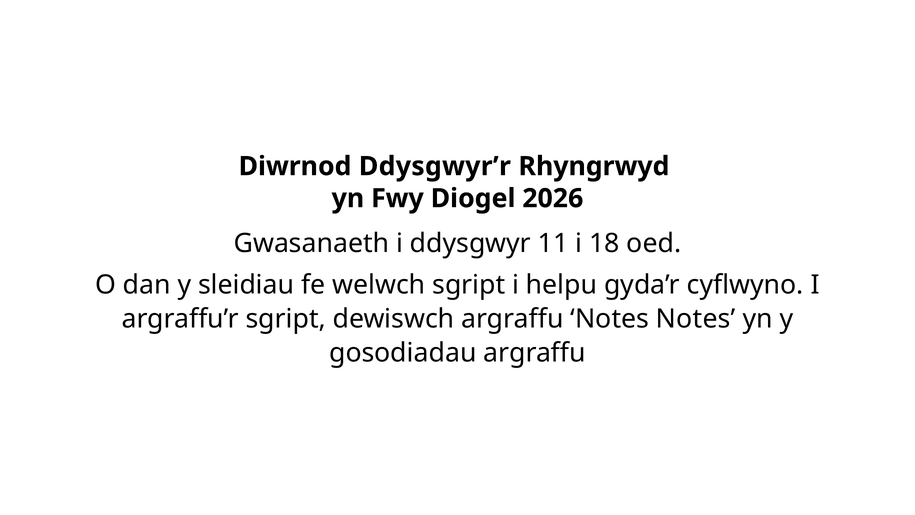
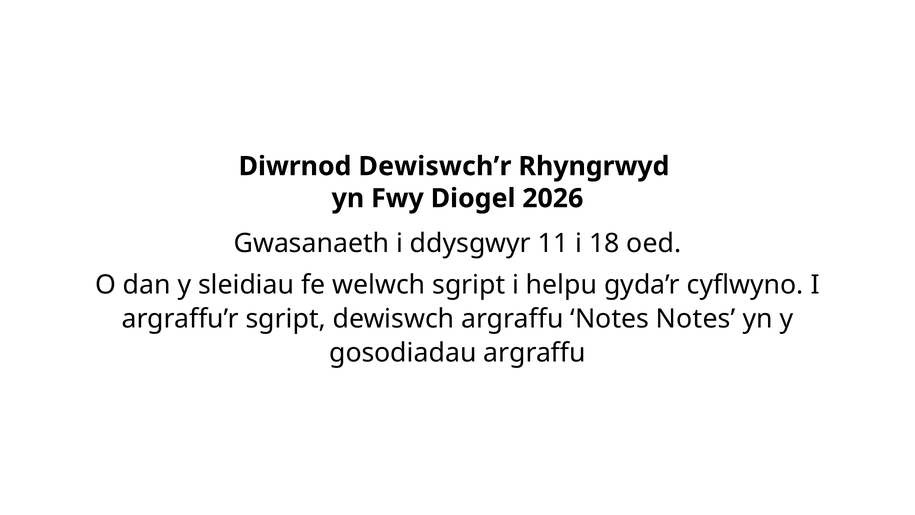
Ddysgwyr’r: Ddysgwyr’r -> Dewiswch’r
